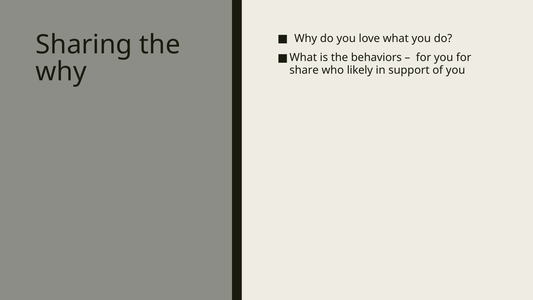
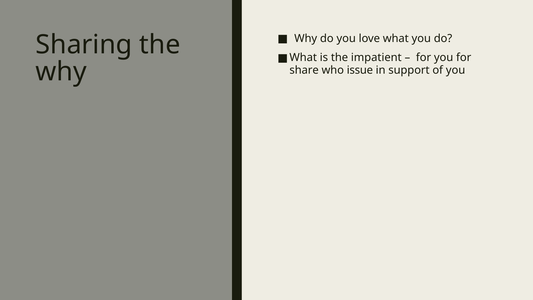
behaviors: behaviors -> impatient
likely: likely -> issue
